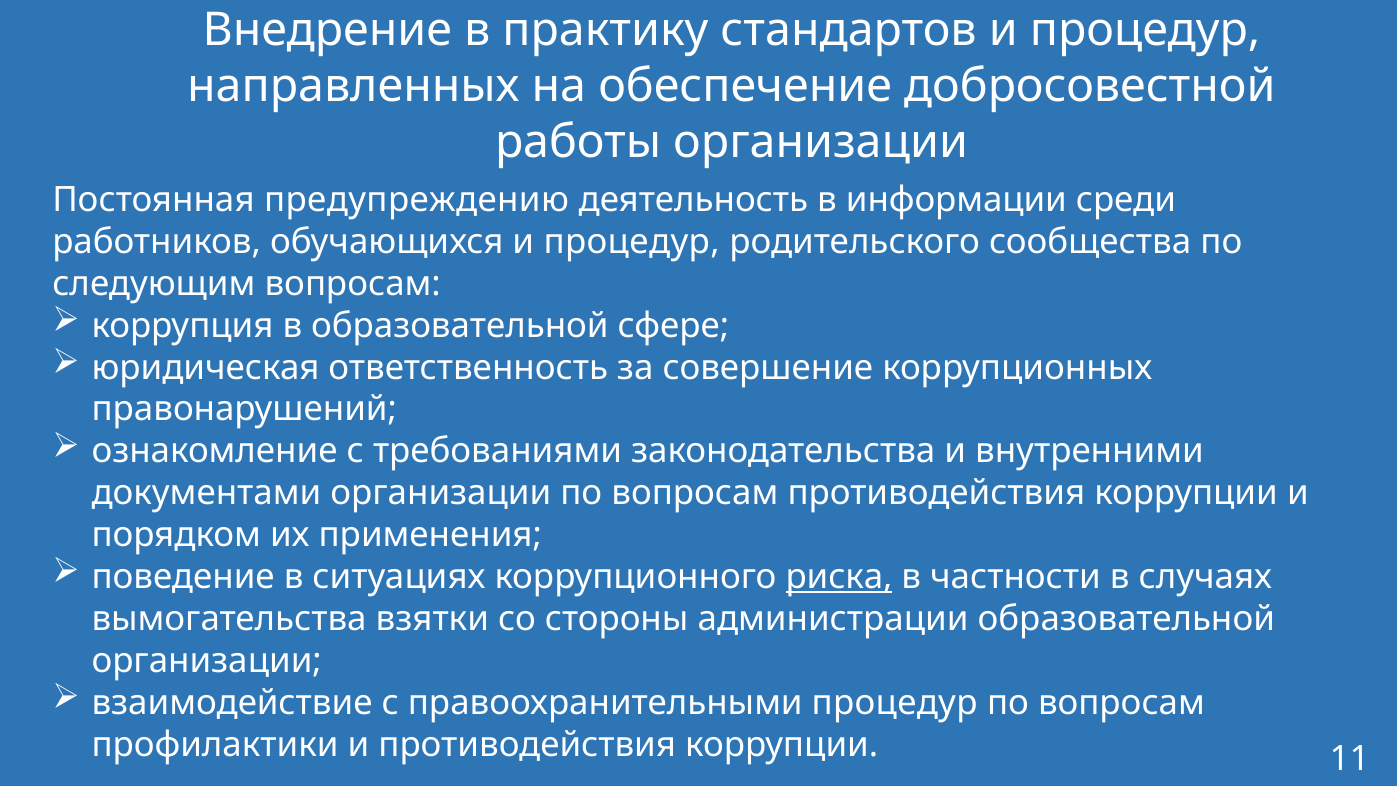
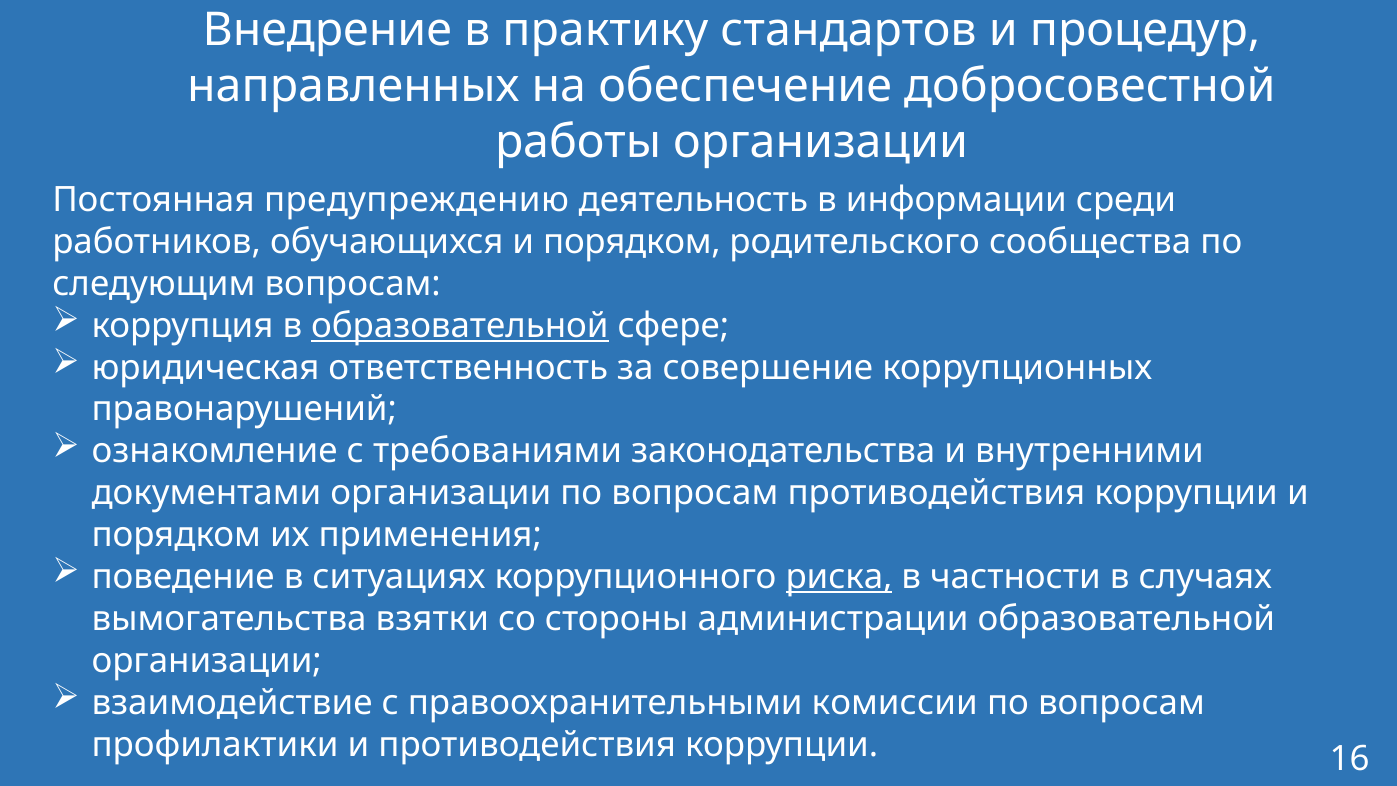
обучающихся и процедур: процедур -> порядком
образовательной at (460, 326) underline: none -> present
правоохранительными процедур: процедур -> комиссии
11: 11 -> 16
